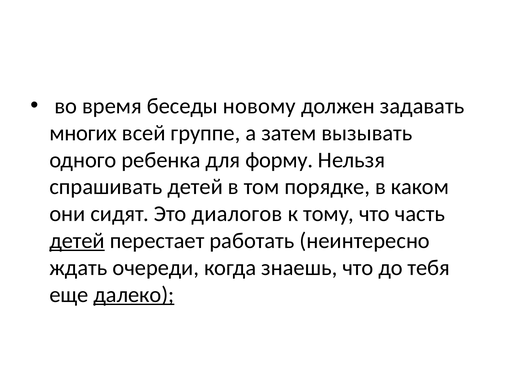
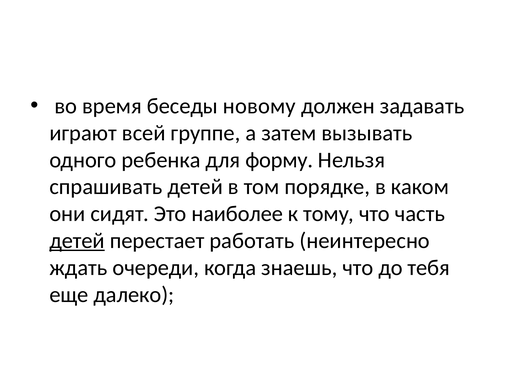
многих: многих -> играют
диалогов: диалогов -> наиболее
далеко underline: present -> none
